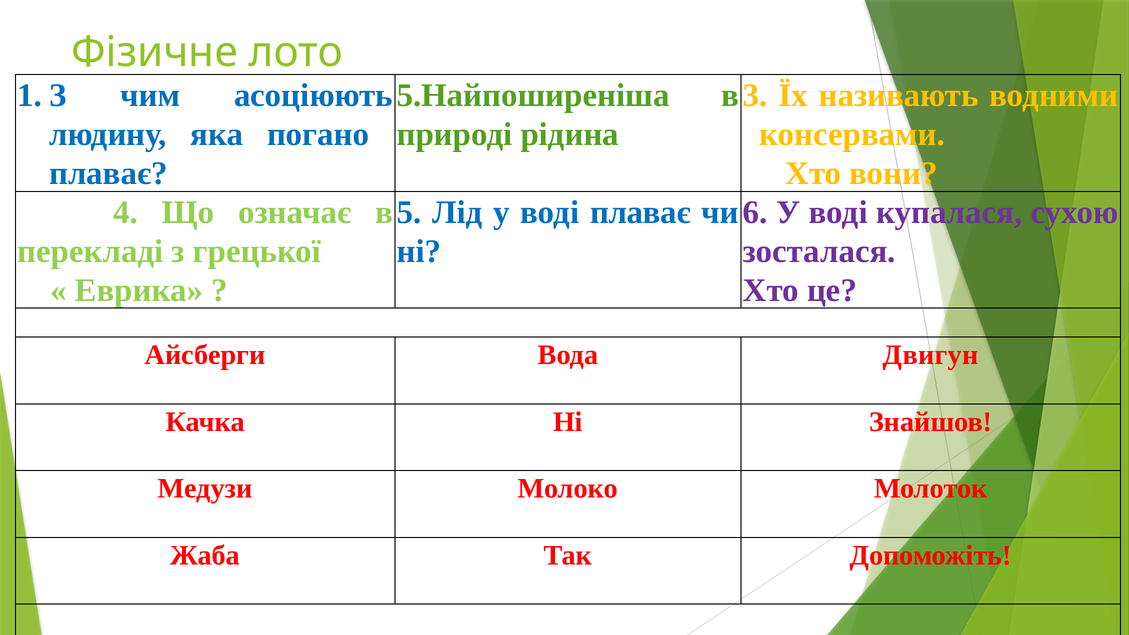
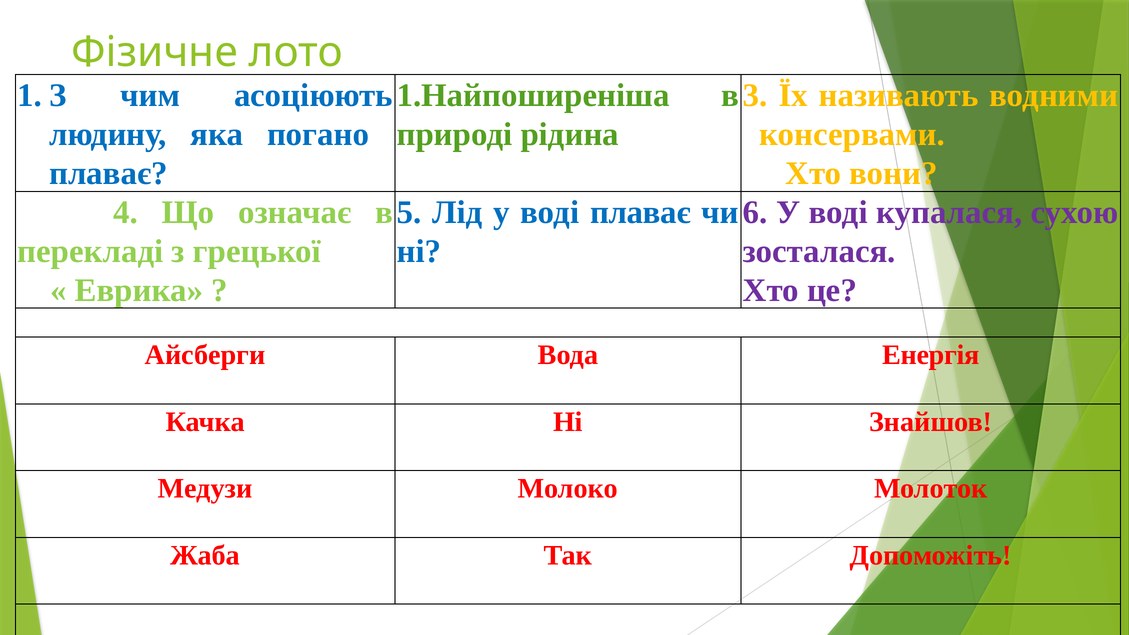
5.Найпоширеніша: 5.Найпоширеніша -> 1.Найпоширеніша
Двигун: Двигун -> Енергія
